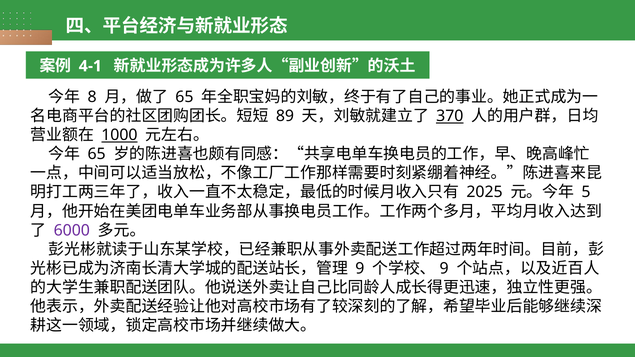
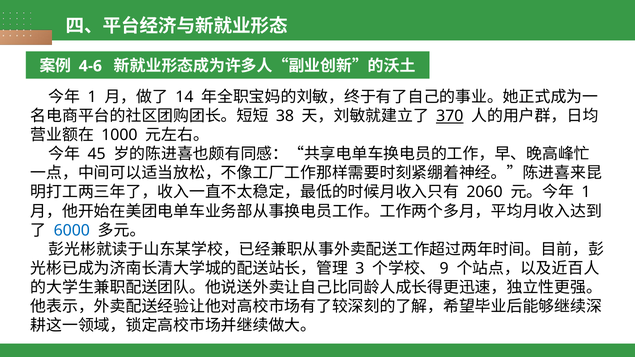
4-1: 4-1 -> 4-6
8 at (92, 97): 8 -> 1
65 at (184, 97): 65 -> 14
89: 89 -> 38
1000 underline: present -> none
65 at (97, 154): 65 -> 45
2025: 2025 -> 2060
5 at (586, 192): 5 -> 1
6000 colour: purple -> blue
9 at (360, 269): 9 -> 3
